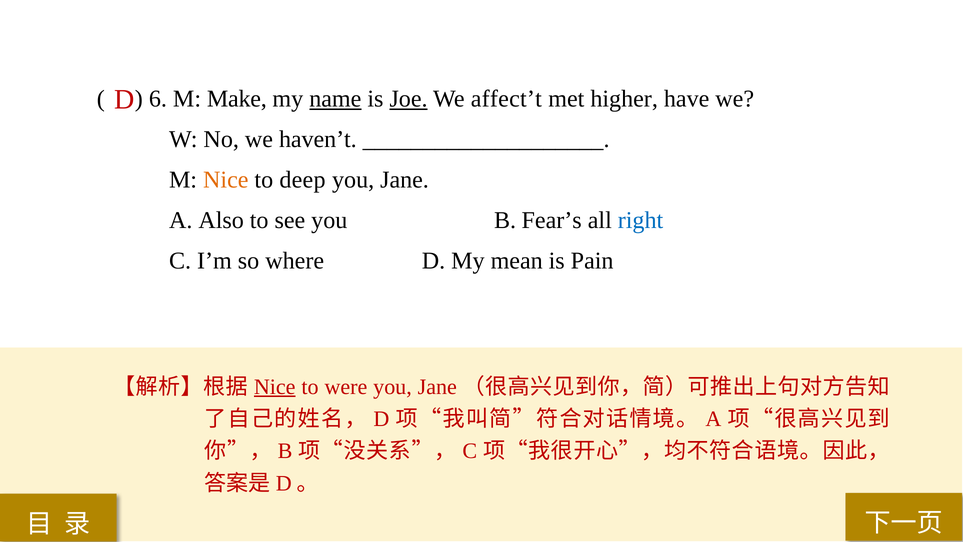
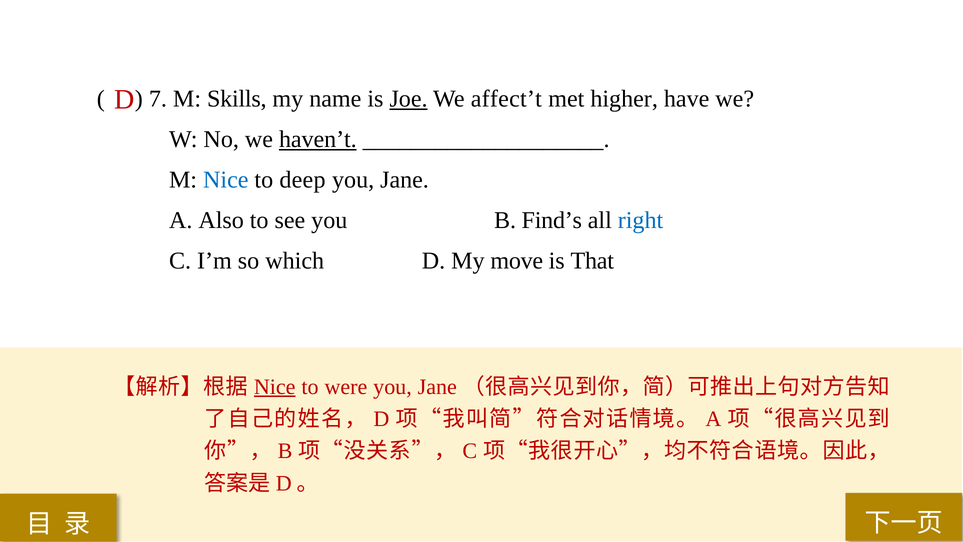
6: 6 -> 7
Make: Make -> Skills
name underline: present -> none
haven’t underline: none -> present
Nice at (226, 180) colour: orange -> blue
Fear’s: Fear’s -> Find’s
where: where -> which
mean: mean -> move
Pain: Pain -> That
